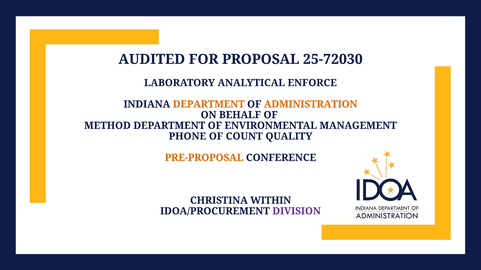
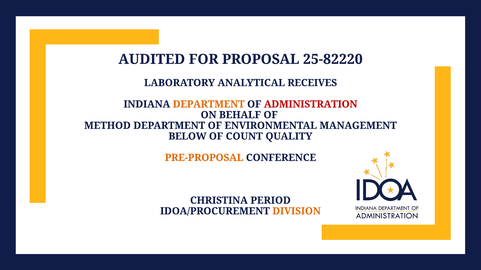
25-72030: 25-72030 -> 25-82220
ENFORCE: ENFORCE -> RECEIVES
ADMINISTRATION colour: orange -> red
PHONE: PHONE -> BELOW
WITHIN: WITHIN -> PERIOD
DIVISION colour: purple -> orange
